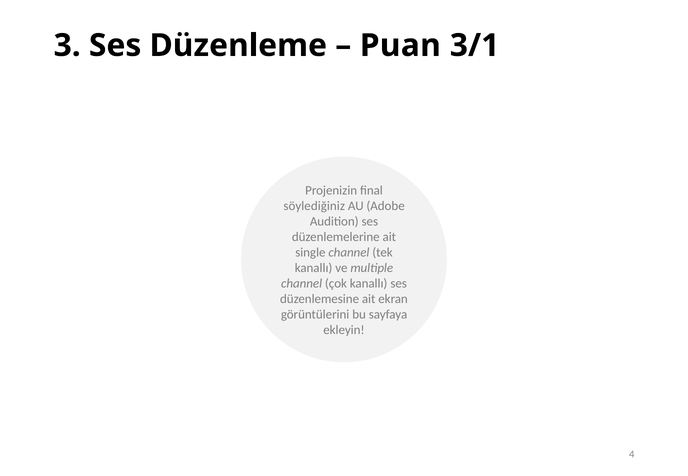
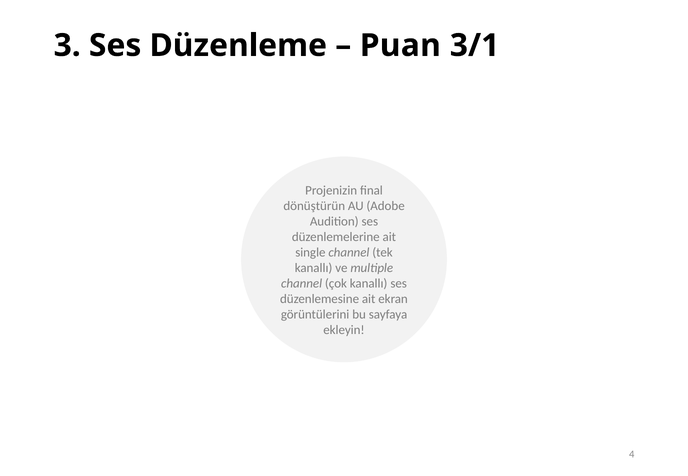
söylediğiniz: söylediğiniz -> dönüştürün
